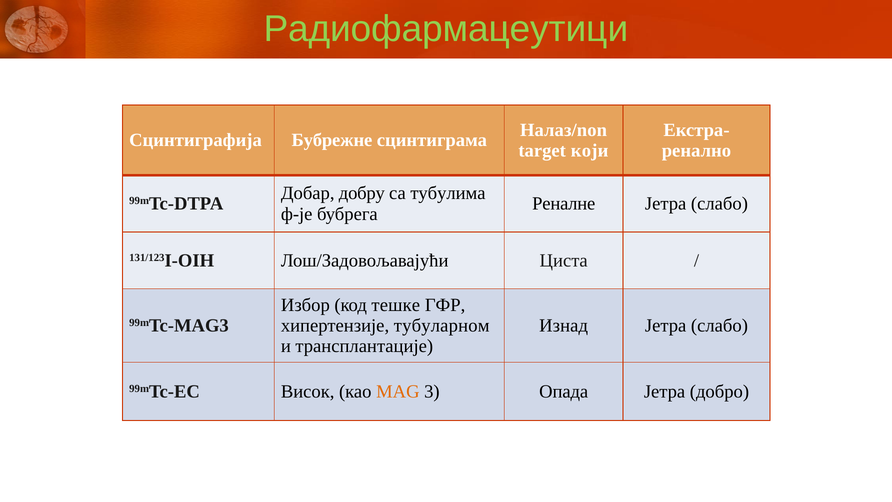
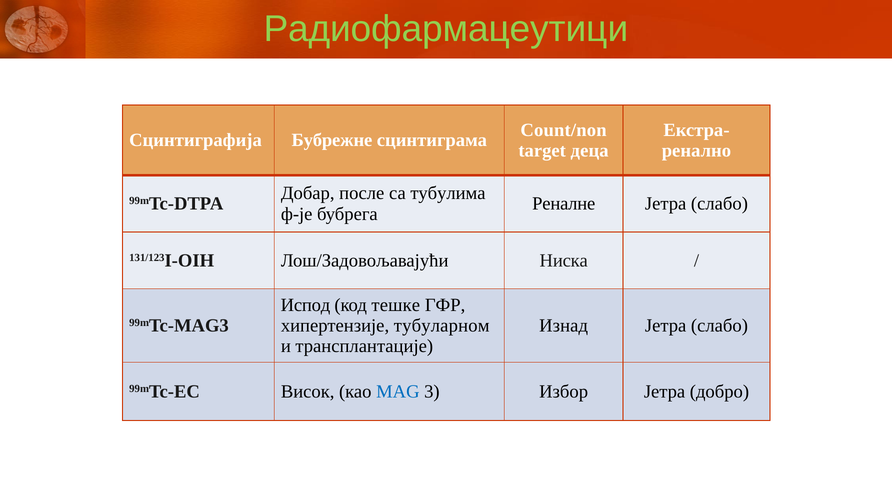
Налаз/non: Налаз/non -> Count/non
који: који -> деца
добру: добру -> после
Циста: Циста -> Ниска
Избор: Избор -> Испод
MAG colour: orange -> blue
Опада: Опада -> Избор
